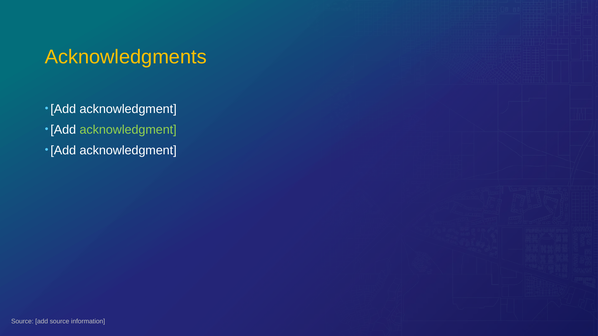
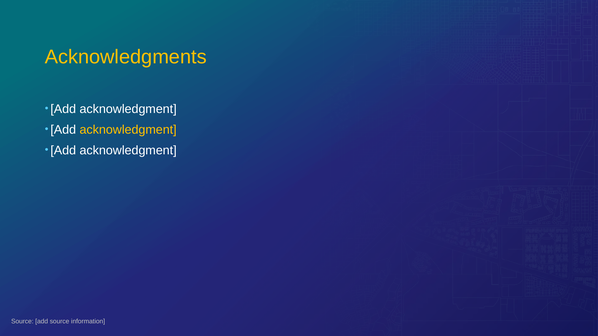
acknowledgment at (128, 130) colour: light green -> yellow
